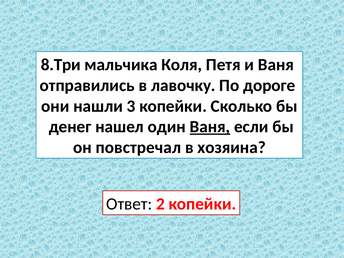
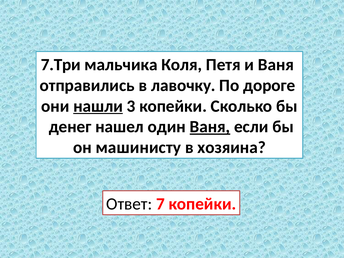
8.Три: 8.Три -> 7.Три
нашли underline: none -> present
повстречал: повстречал -> машинисту
2: 2 -> 7
